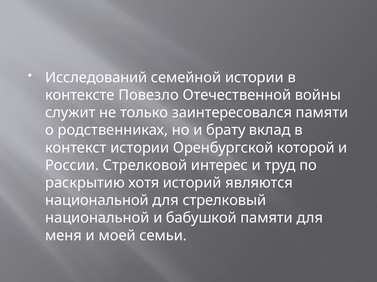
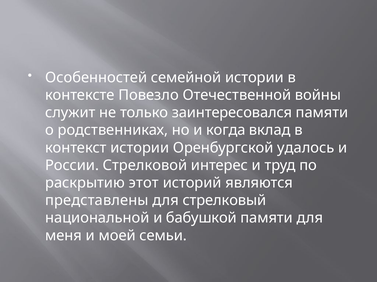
Исследований: Исследований -> Особенностей
брату: брату -> когда
которой: которой -> удалось
хотя: хотя -> этот
национальной at (97, 201): национальной -> представлены
